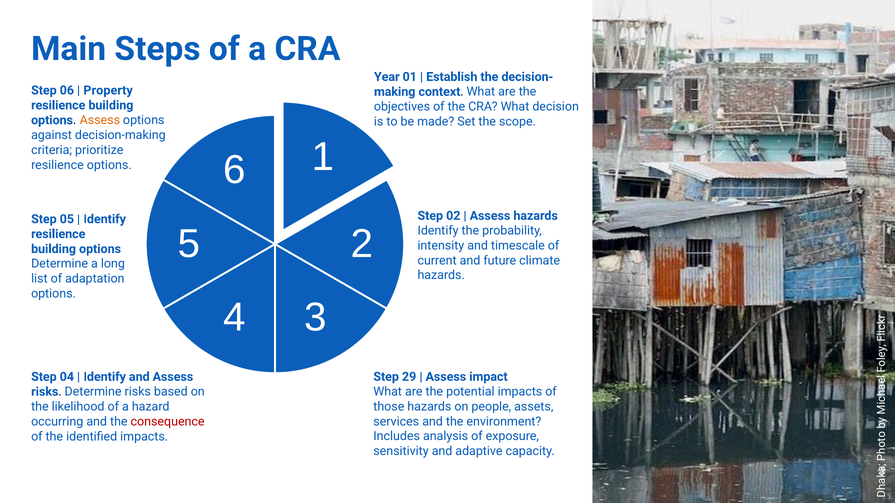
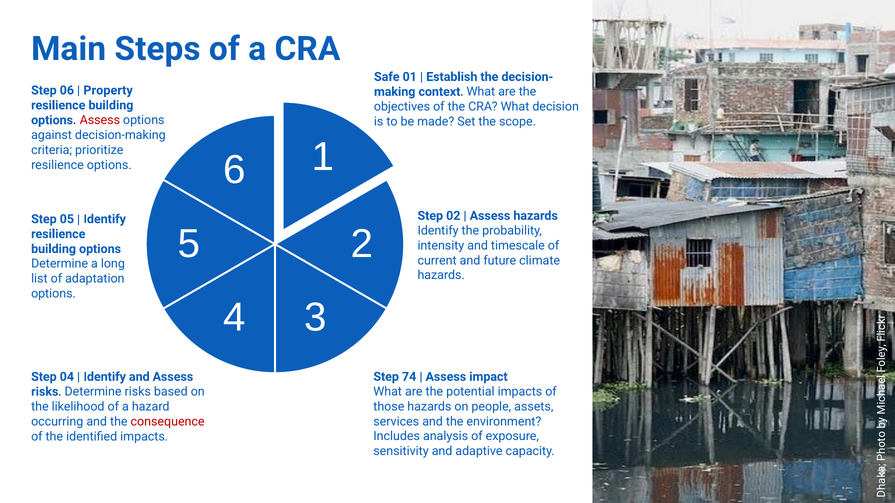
Year: Year -> Safe
Assess at (100, 120) colour: orange -> red
29: 29 -> 74
